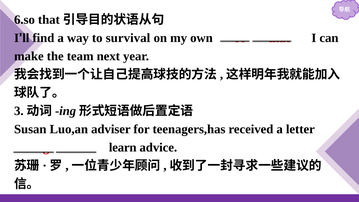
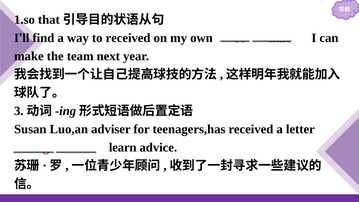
6.so: 6.so -> 1.so
to survival: survival -> received
